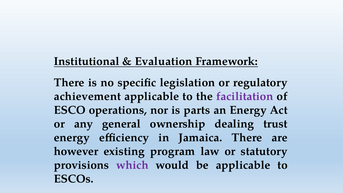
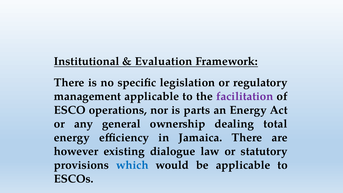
achievement: achievement -> management
trust: trust -> total
program: program -> dialogue
which colour: purple -> blue
